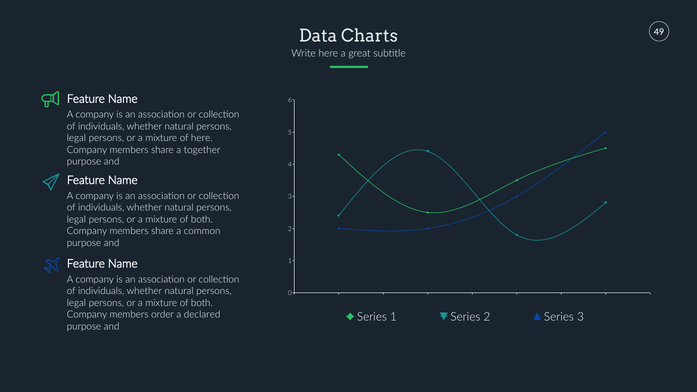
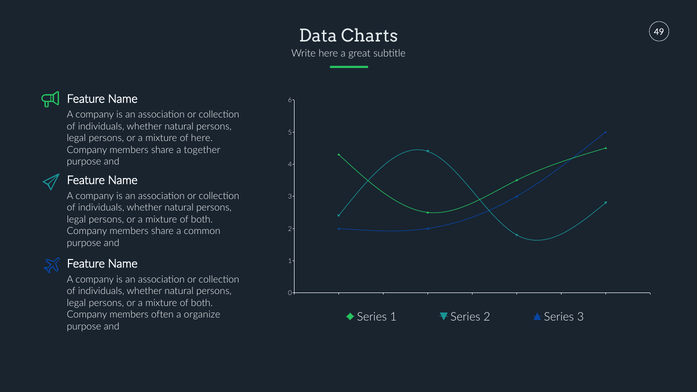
order: order -> often
declared: declared -> organize
